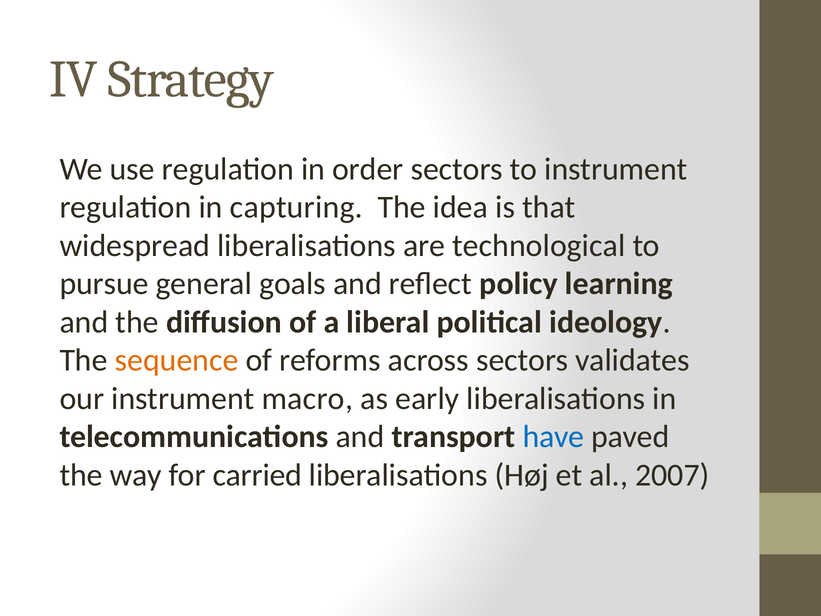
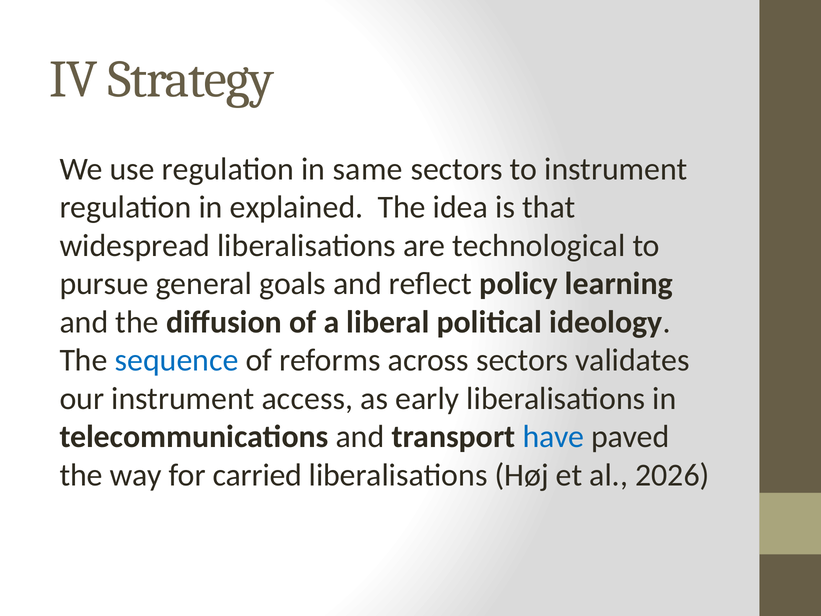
order: order -> same
capturing: capturing -> explained
sequence colour: orange -> blue
macro: macro -> access
2007: 2007 -> 2026
